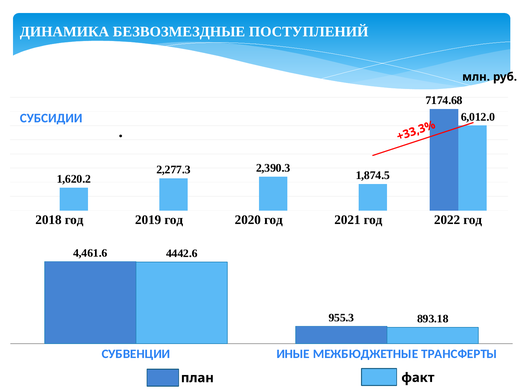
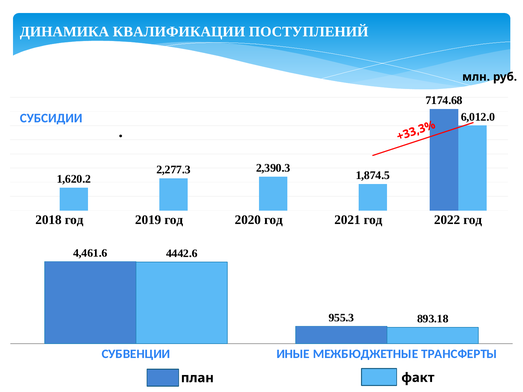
БЕЗВОЗМЕЗДНЫЕ: БЕЗВОЗМЕЗДНЫЕ -> КВАЛИФИКАЦИИ
